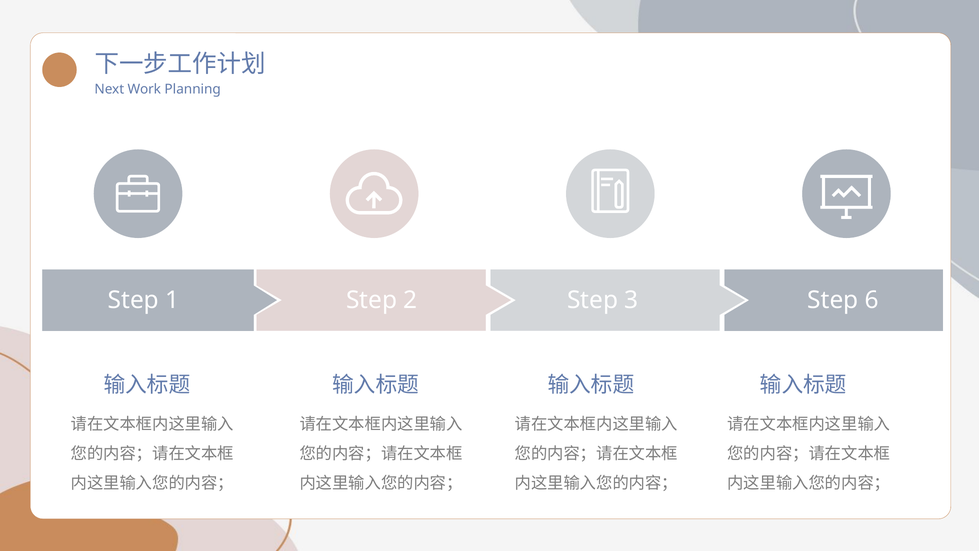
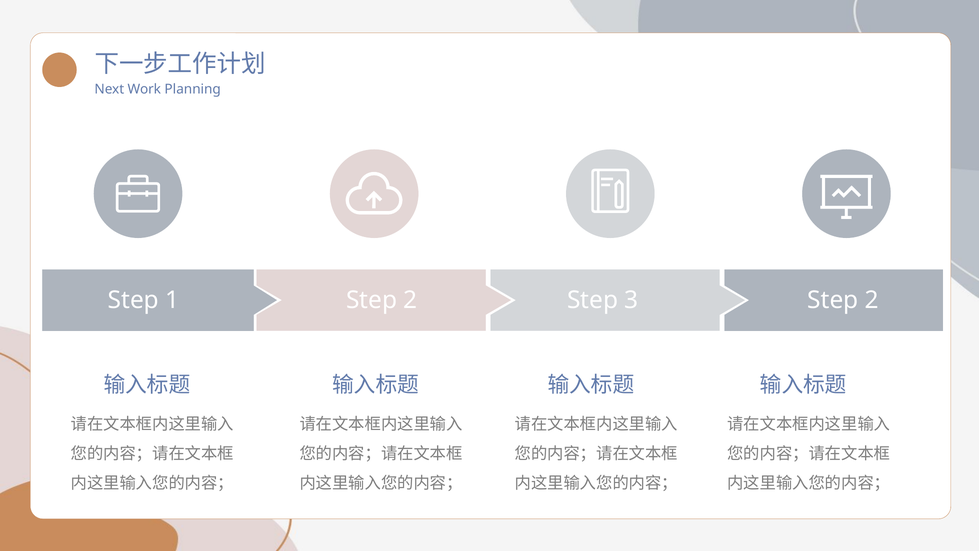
3 Step 6: 6 -> 2
